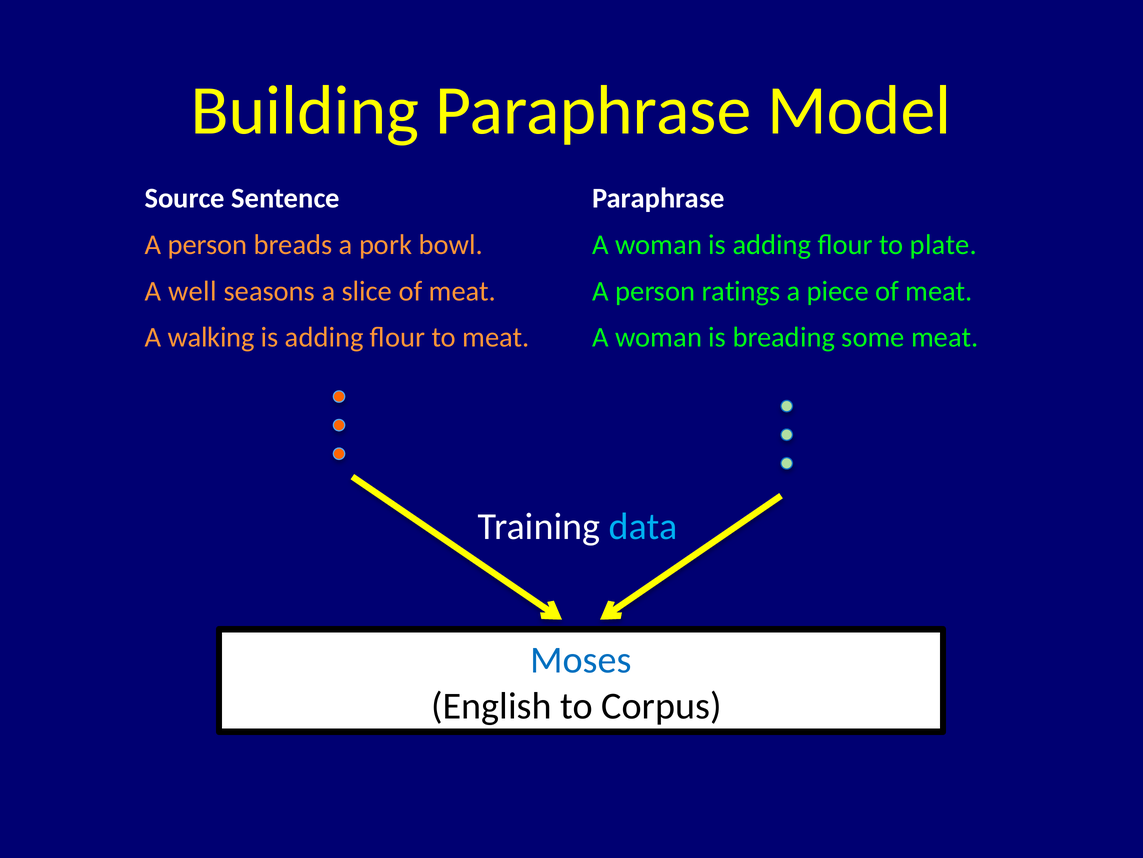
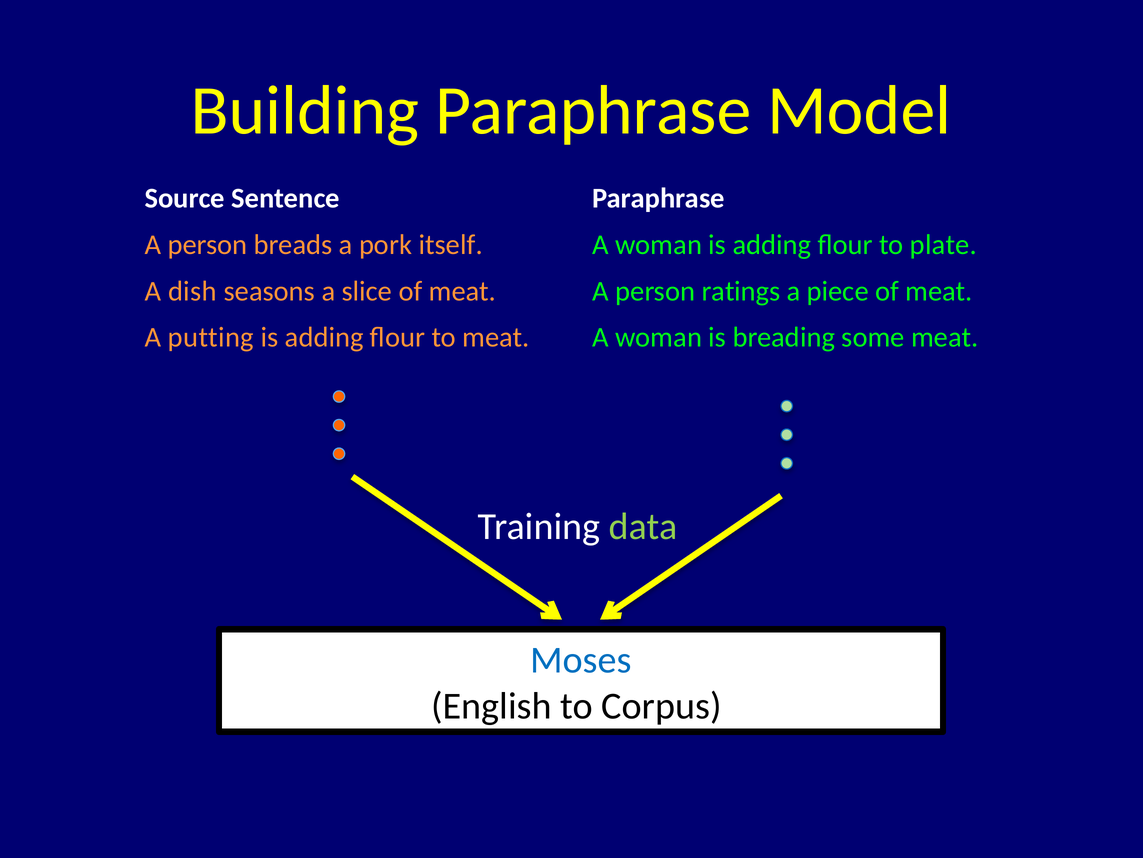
bowl: bowl -> itself
well: well -> dish
walking: walking -> putting
data colour: light blue -> light green
